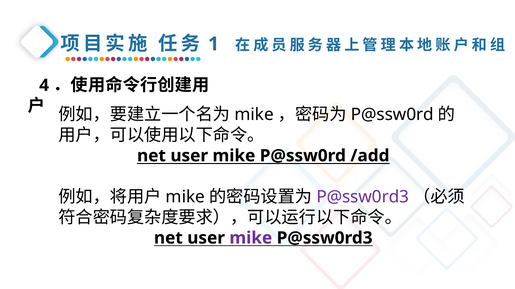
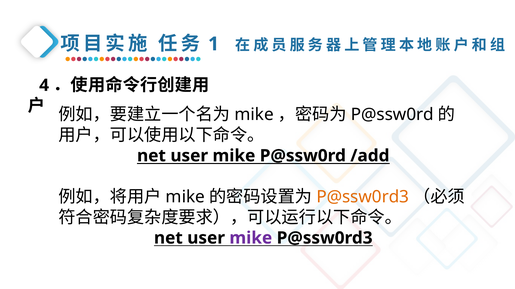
P@ssw0rd3 at (363, 197) colour: purple -> orange
